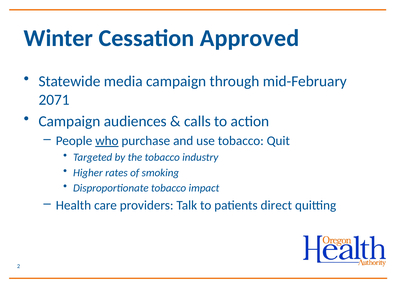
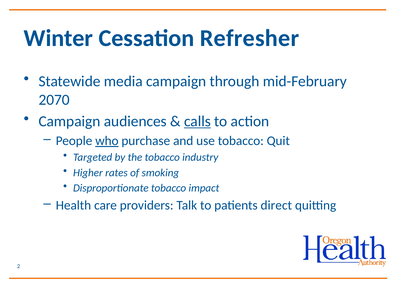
Approved: Approved -> Refresher
2071: 2071 -> 2070
calls underline: none -> present
